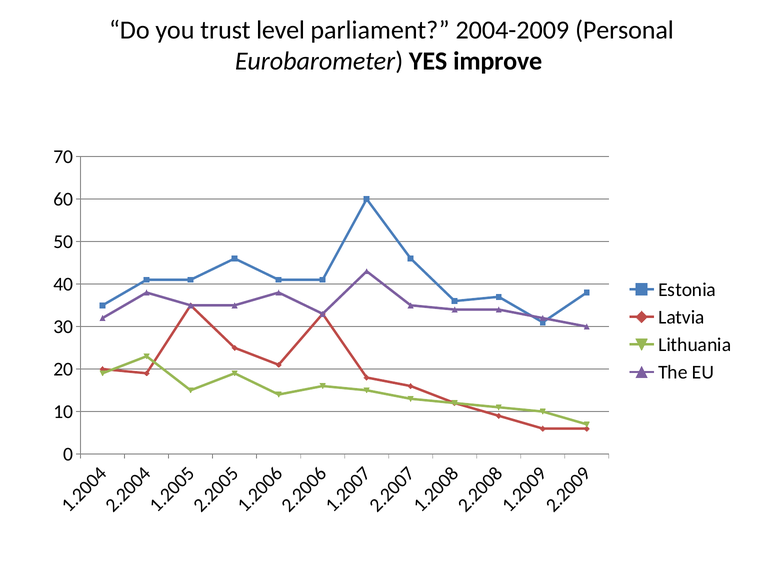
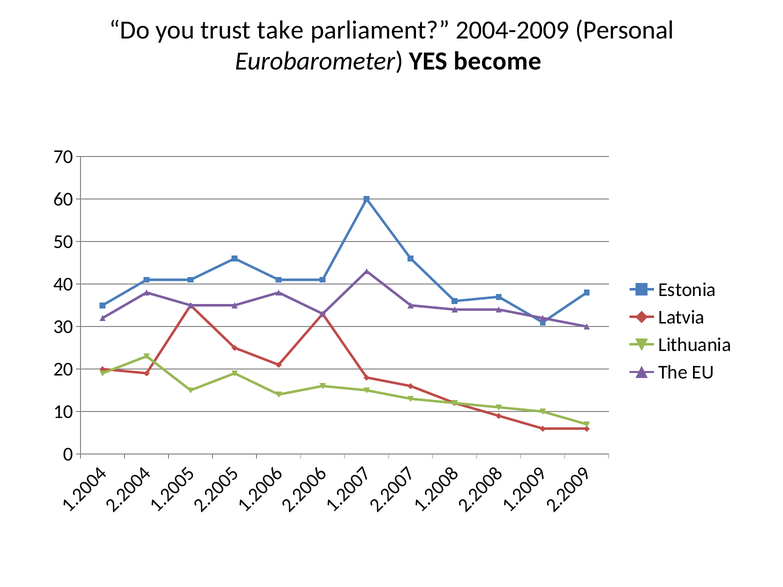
level: level -> take
improve: improve -> become
